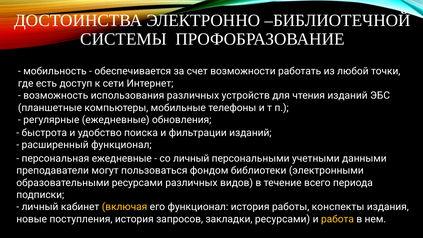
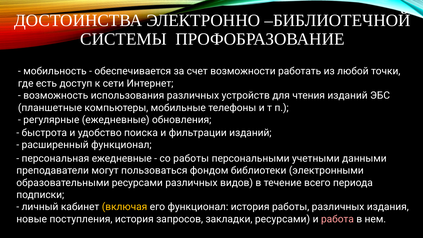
со личный: личный -> работы
работы конспекты: конспекты -> различных
работа colour: yellow -> pink
